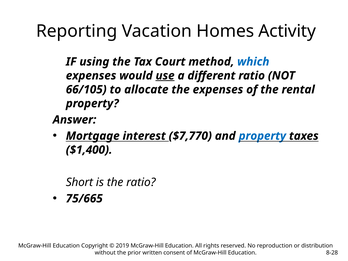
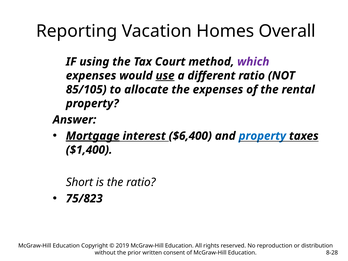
Activity: Activity -> Overall
which colour: blue -> purple
66/105: 66/105 -> 85/105
Mortgage underline: none -> present
$7,770: $7,770 -> $6,400
75/665: 75/665 -> 75/823
